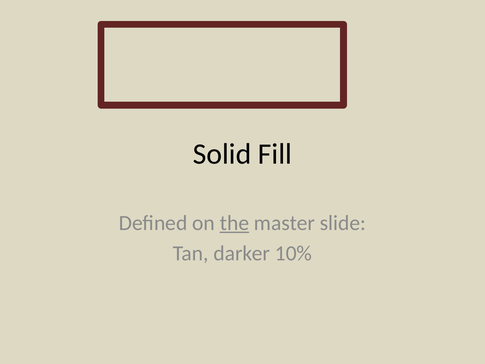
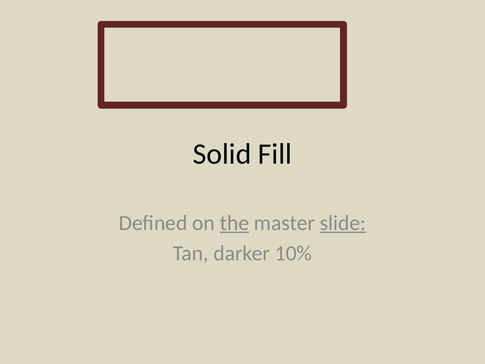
slide underline: none -> present
